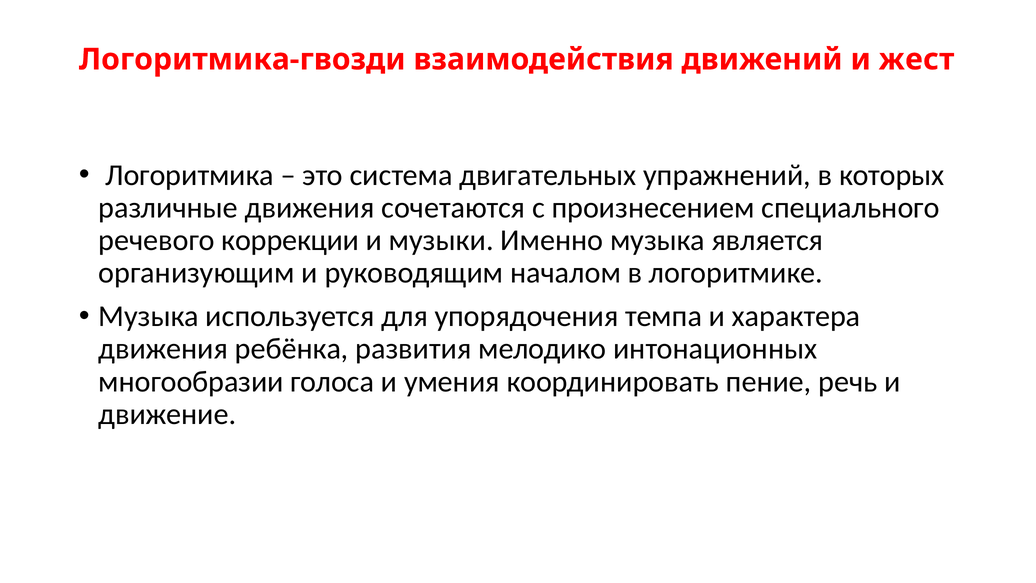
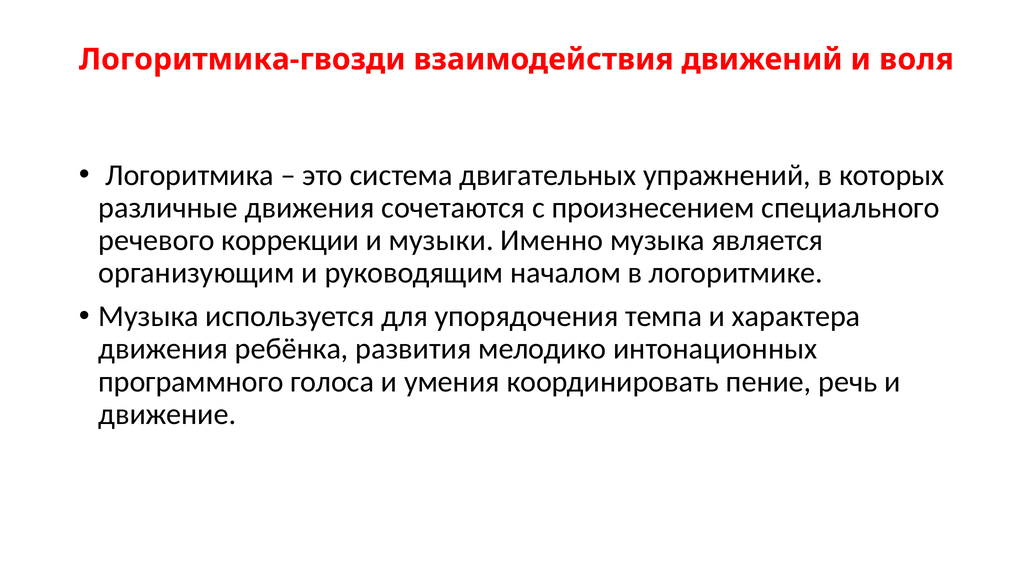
жест: жест -> воля
многообразии: многообразии -> программного
